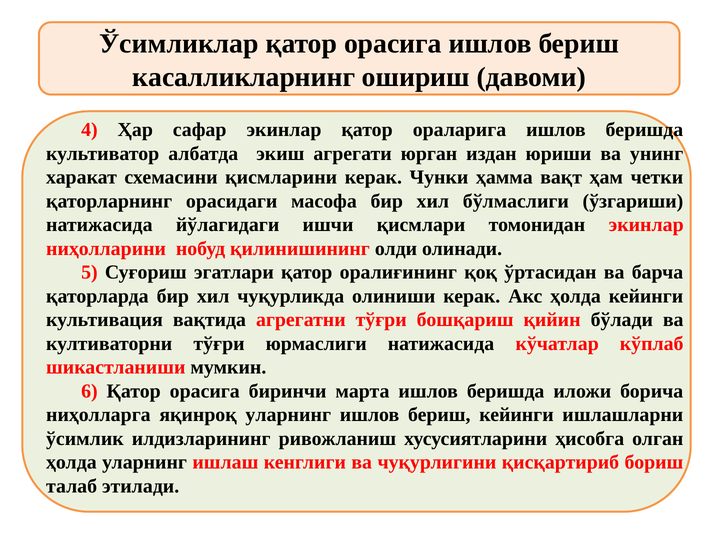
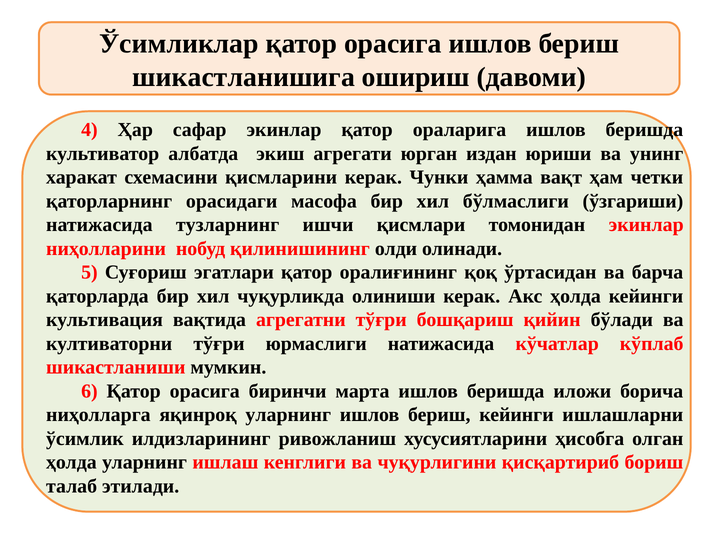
касалликларнинг: касалликларнинг -> шикастланишига
йўлагидаги: йўлагидаги -> тузларнинг
